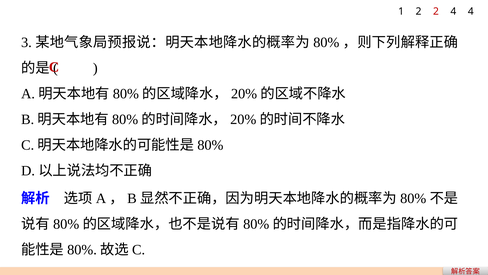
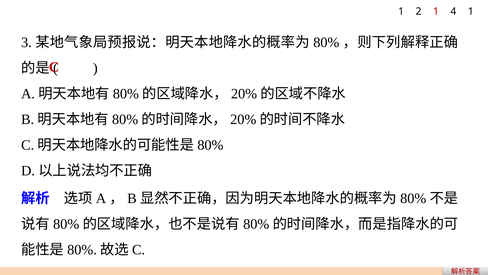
2 2: 2 -> 1
4 4: 4 -> 1
